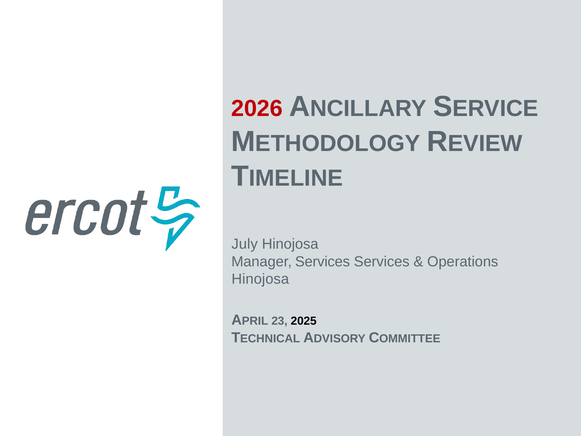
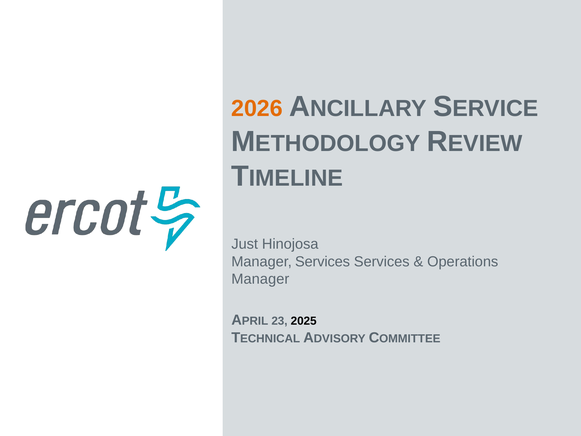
2026 colour: red -> orange
July: July -> Just
Hinojosa at (260, 279): Hinojosa -> Manager
